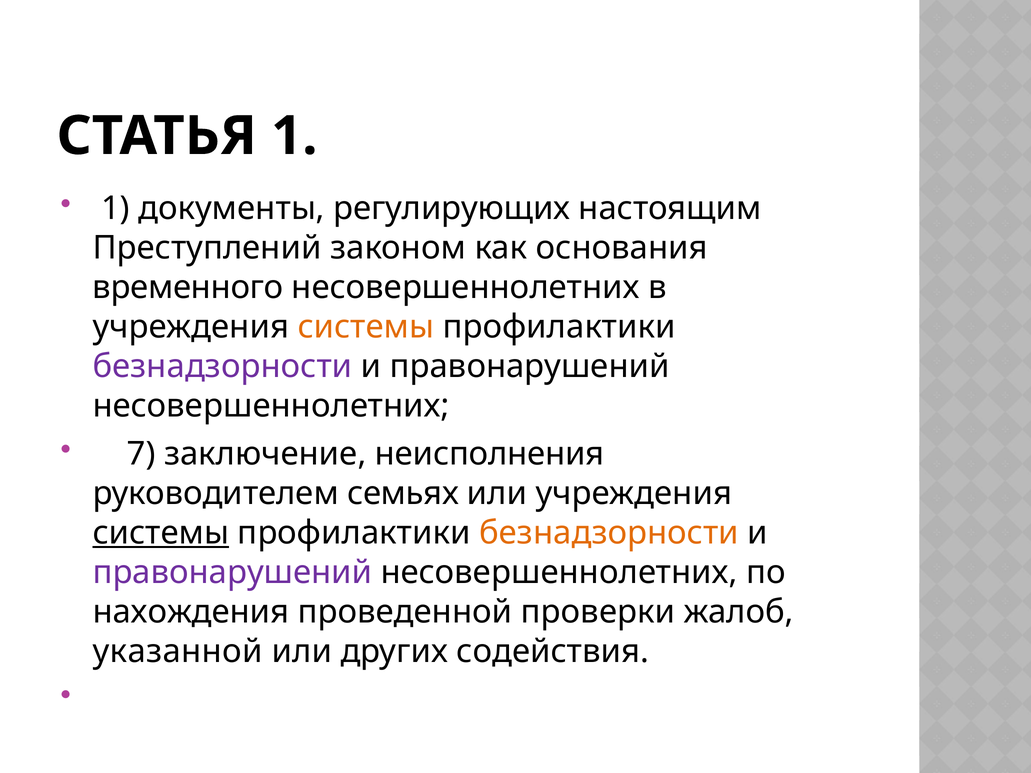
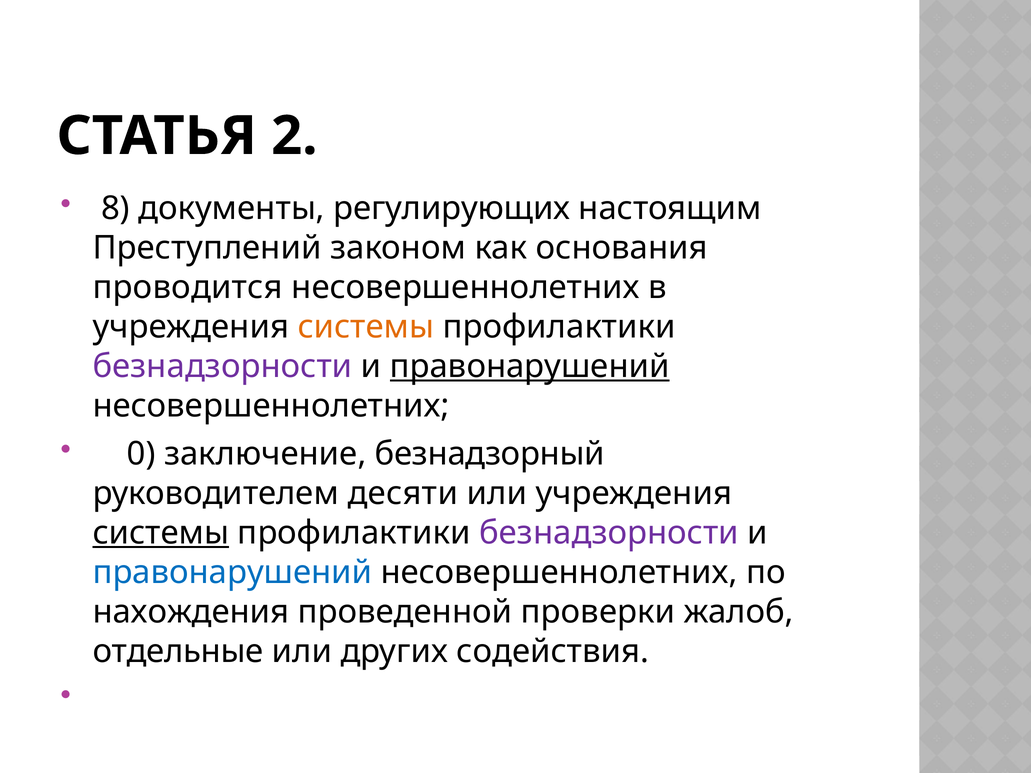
СТАТЬЯ 1: 1 -> 2
1 at (115, 209): 1 -> 8
временного: временного -> проводится
правонарушений at (530, 367) underline: none -> present
7: 7 -> 0
неисполнения: неисполнения -> безнадзорный
семьях: семьях -> десяти
безнадзорности at (609, 533) colour: orange -> purple
правонарушений at (232, 573) colour: purple -> blue
указанной: указанной -> отдельные
